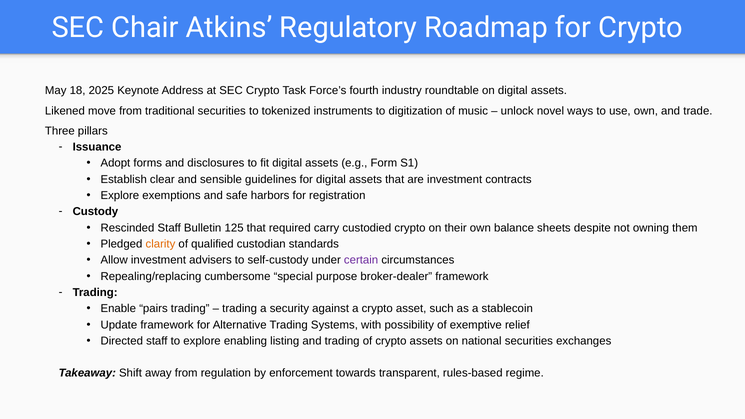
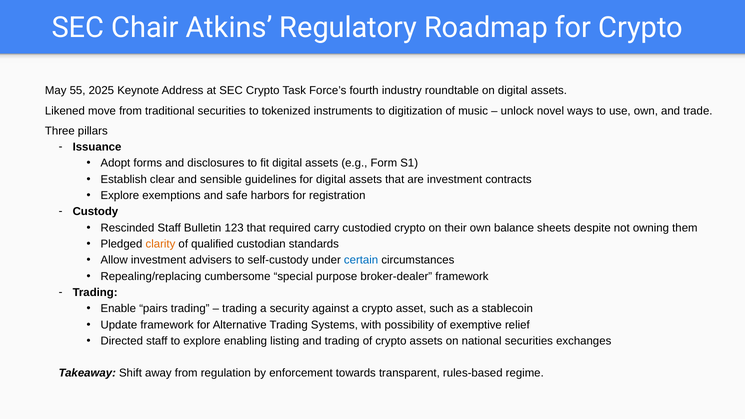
18: 18 -> 55
125: 125 -> 123
certain colour: purple -> blue
